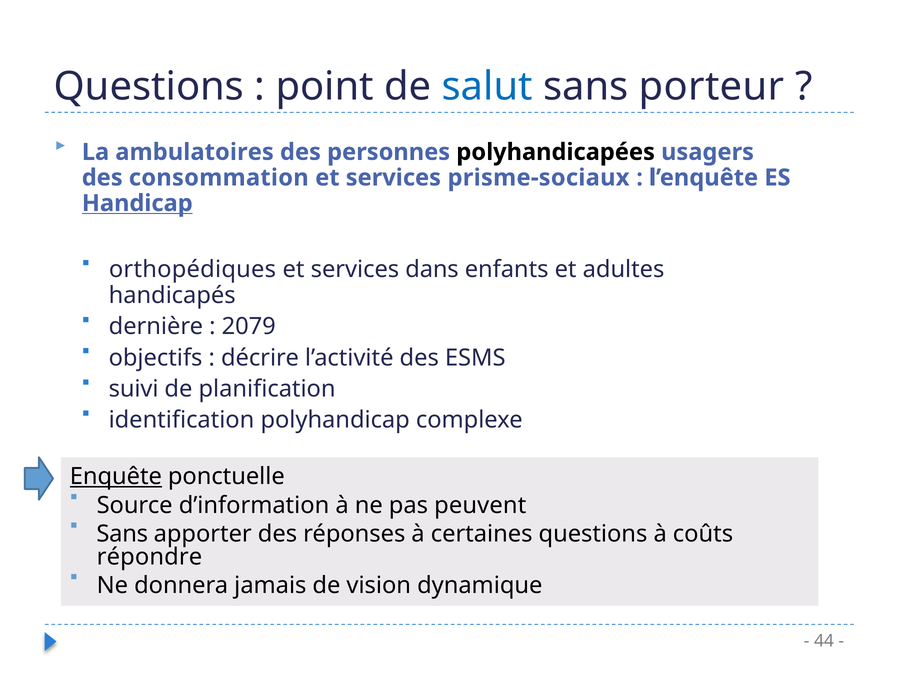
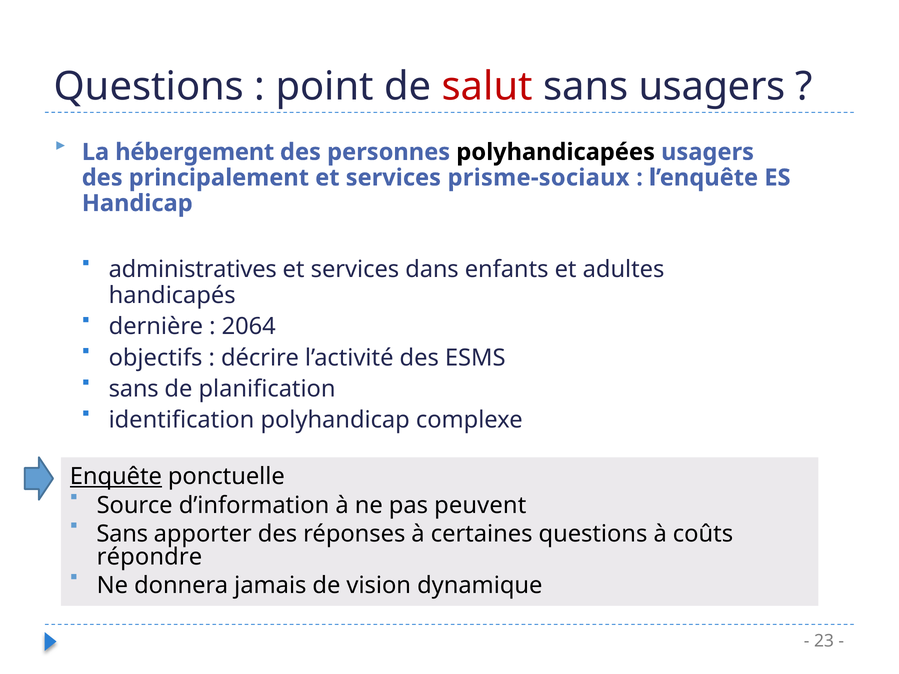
salut colour: blue -> red
sans porteur: porteur -> usagers
ambulatoires: ambulatoires -> hébergement
consommation: consommation -> principalement
Handicap underline: present -> none
orthopédiques: orthopédiques -> administratives
2079: 2079 -> 2064
suivi at (134, 389): suivi -> sans
44: 44 -> 23
